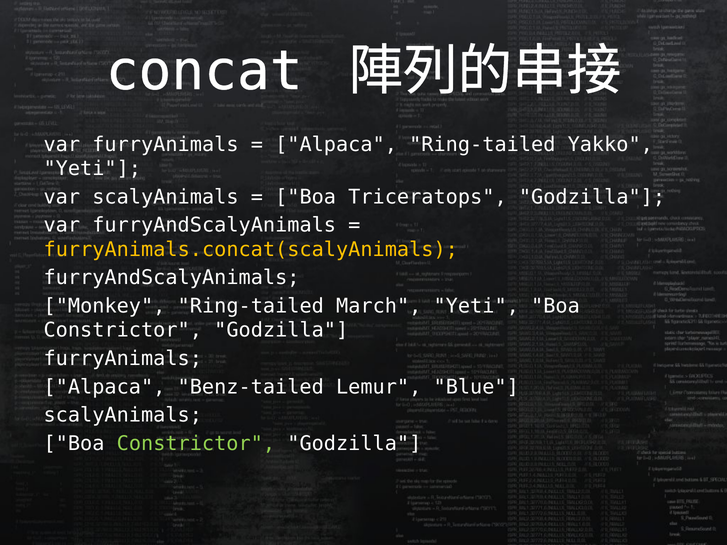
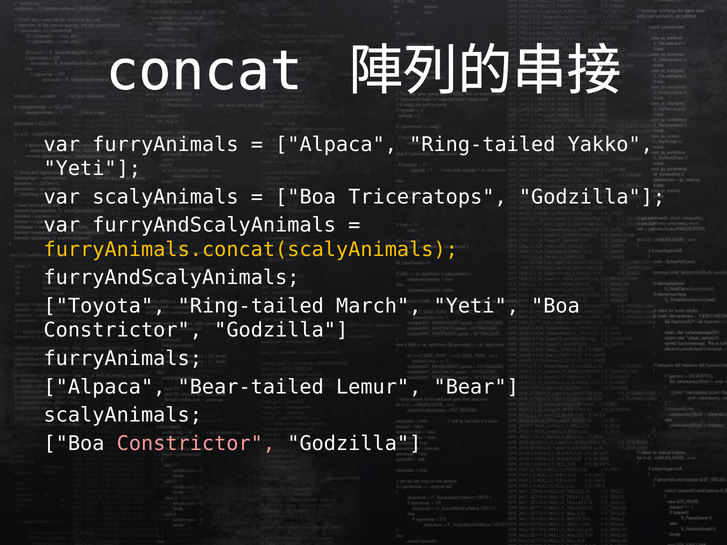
Monkey: Monkey -> Toyota
Benz-tailed: Benz-tailed -> Bear-tailed
Blue: Blue -> Bear
Constrictor at (196, 444) colour: light green -> pink
